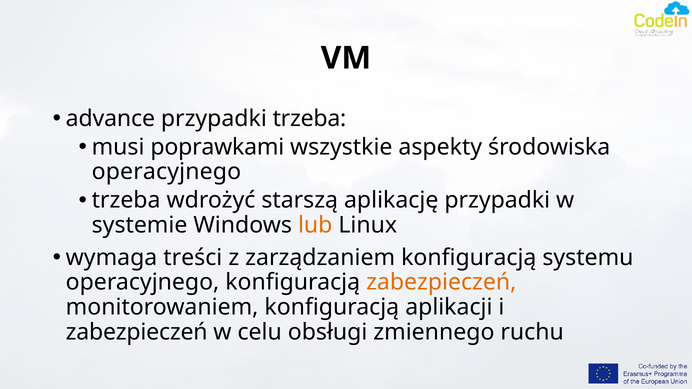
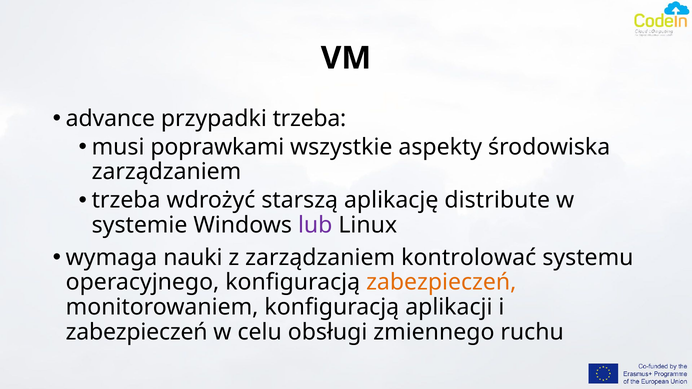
operacyjnego at (166, 172): operacyjnego -> zarządzaniem
aplikację przypadki: przypadki -> distribute
lub colour: orange -> purple
treści: treści -> nauki
zarządzaniem konfiguracją: konfiguracją -> kontrolować
